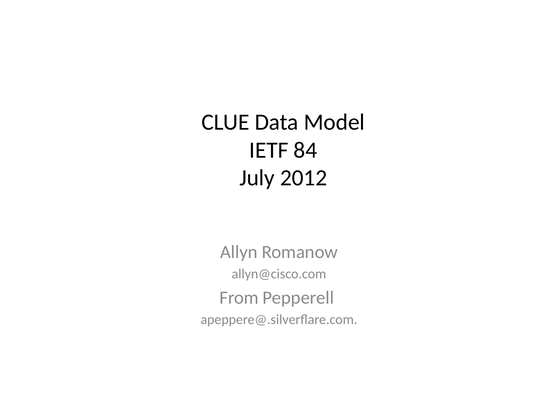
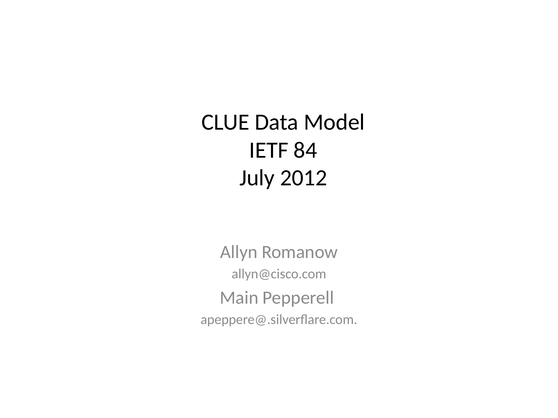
From: From -> Main
